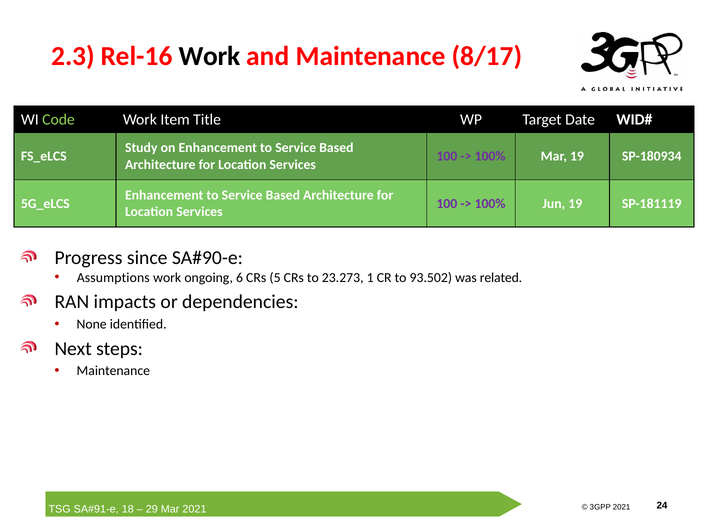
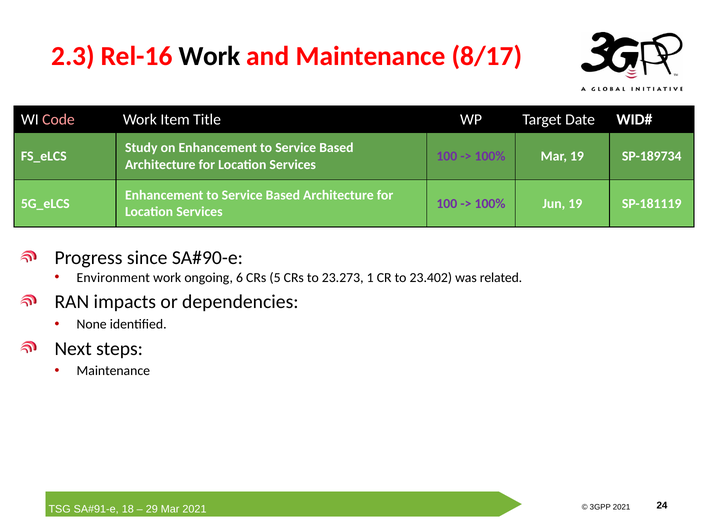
Code colour: light green -> pink
SP-180934: SP-180934 -> SP-189734
Assumptions: Assumptions -> Environment
93.502: 93.502 -> 23.402
